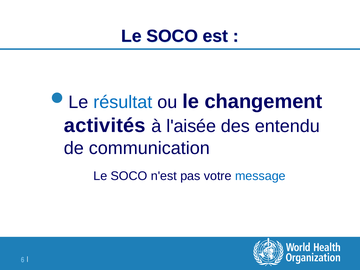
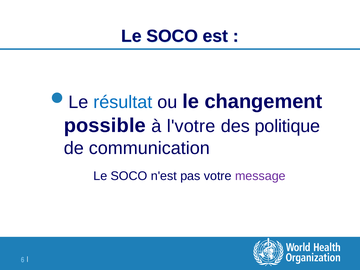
activités: activités -> possible
l'aisée: l'aisée -> l'votre
entendu: entendu -> politique
message colour: blue -> purple
